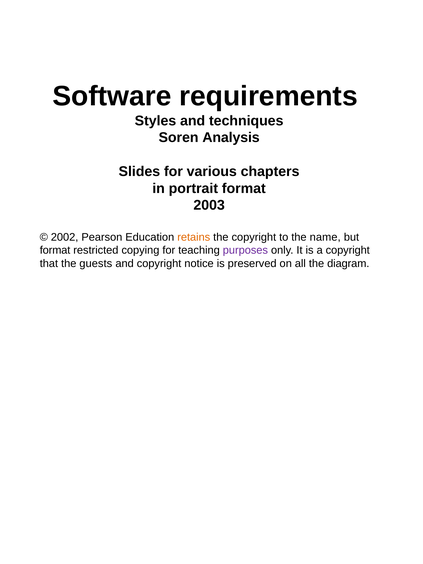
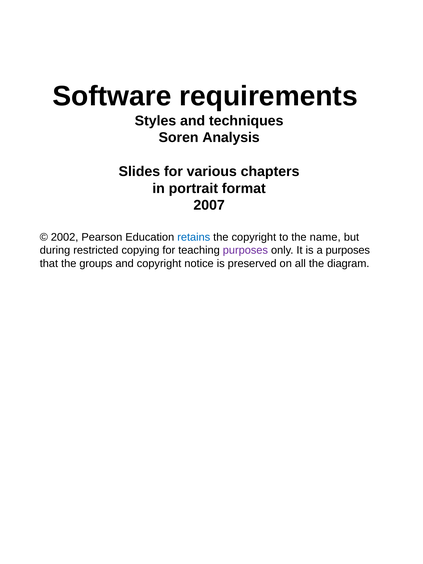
2003: 2003 -> 2007
retains colour: orange -> blue
format at (55, 250): format -> during
a copyright: copyright -> purposes
guests: guests -> groups
